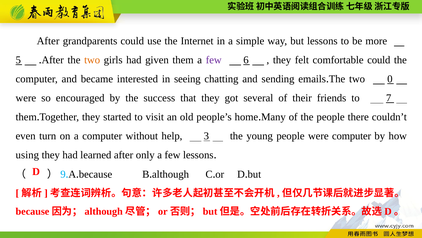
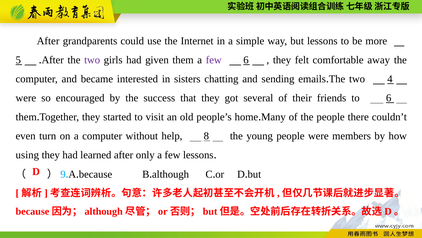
two at (92, 60) colour: orange -> purple
comfortable could: could -> away
seeing: seeing -> sisters
0: 0 -> 4
to 7: 7 -> 6
3: 3 -> 8
were computer: computer -> members
